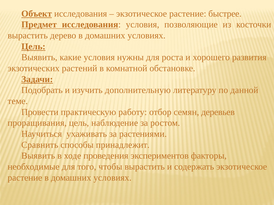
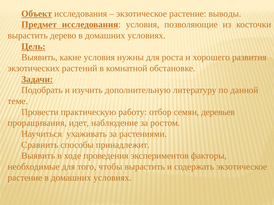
быстрее: быстрее -> выводы
проращивания цель: цель -> идет
